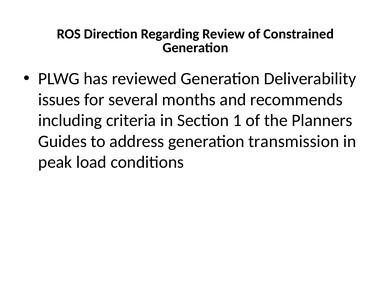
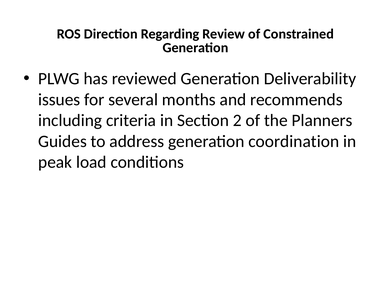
1: 1 -> 2
transmission: transmission -> coordination
